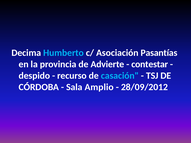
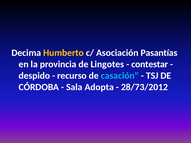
Humberto colour: light blue -> yellow
Advierte: Advierte -> Lingotes
Amplio: Amplio -> Adopta
28/09/2012: 28/09/2012 -> 28/73/2012
